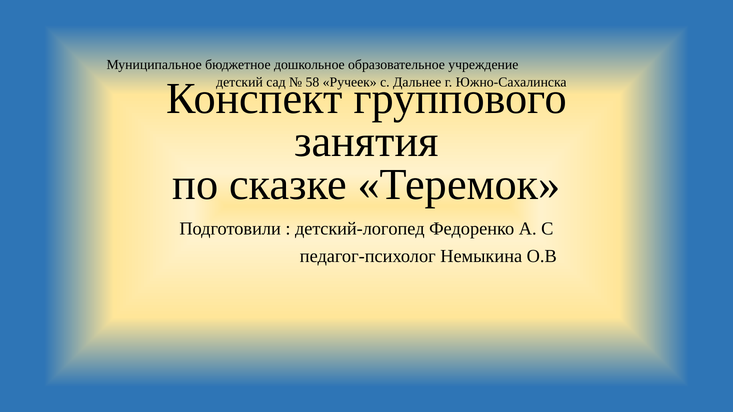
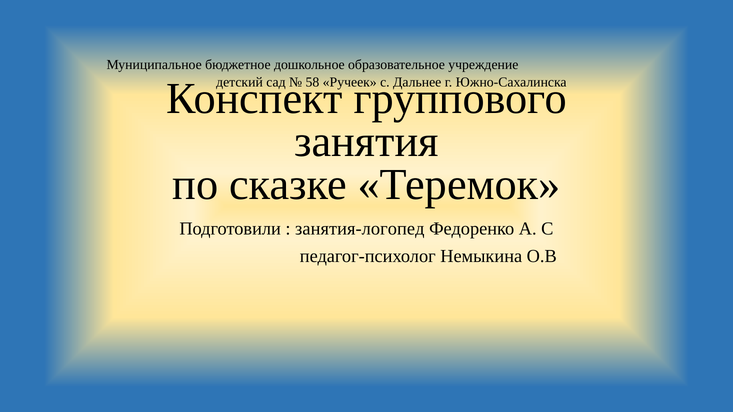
детский-логопед: детский-логопед -> занятия-логопед
